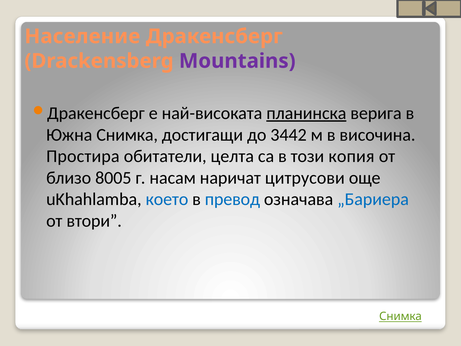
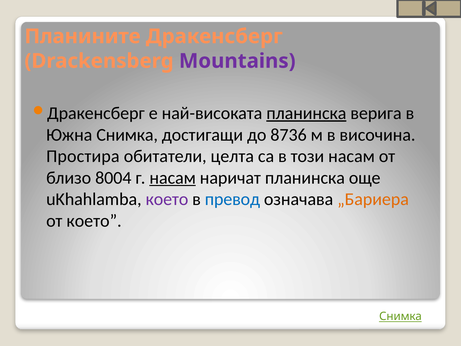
Население: Население -> Планините
3442: 3442 -> 8736
този копия: копия -> насам
8005: 8005 -> 8004
насам at (173, 178) underline: none -> present
наричат цитрусови: цитрусови -> планинска
което at (167, 199) colour: blue -> purple
„Бариера colour: blue -> orange
от втори: втори -> което
